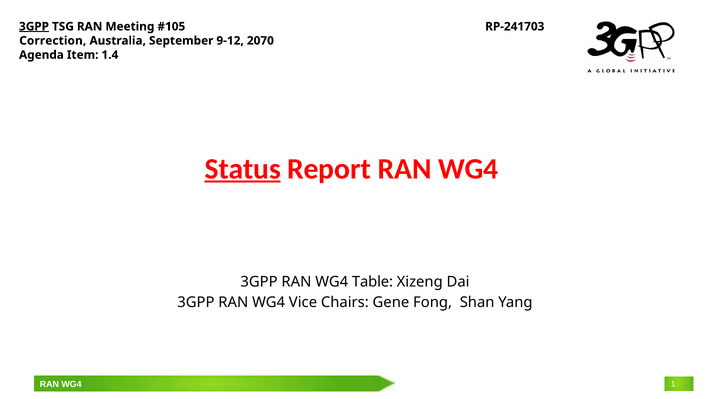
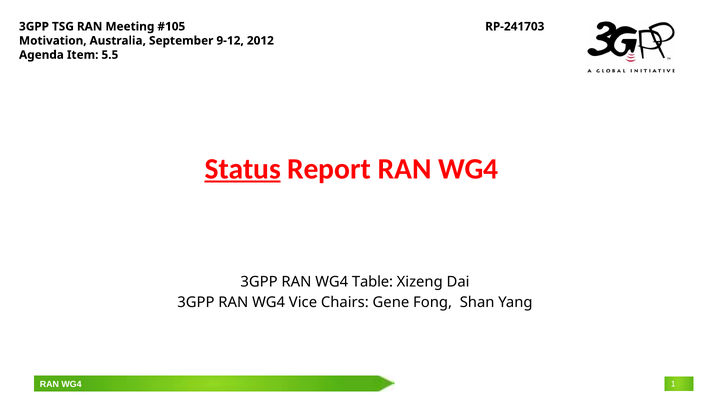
3GPP at (34, 27) underline: present -> none
Correction: Correction -> Motivation
2070: 2070 -> 2012
1.4: 1.4 -> 5.5
